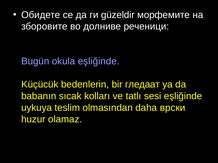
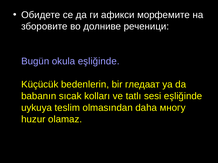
güzeldir: güzeldir -> афикси
врски: врски -> многу
